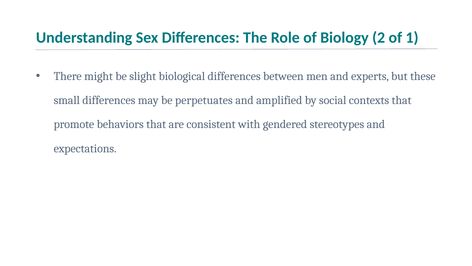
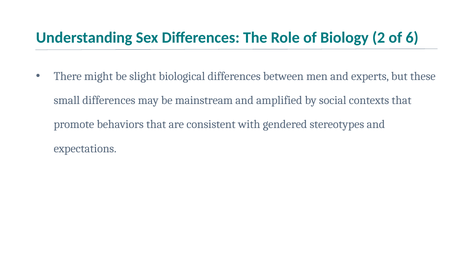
1: 1 -> 6
perpetuates: perpetuates -> mainstream
